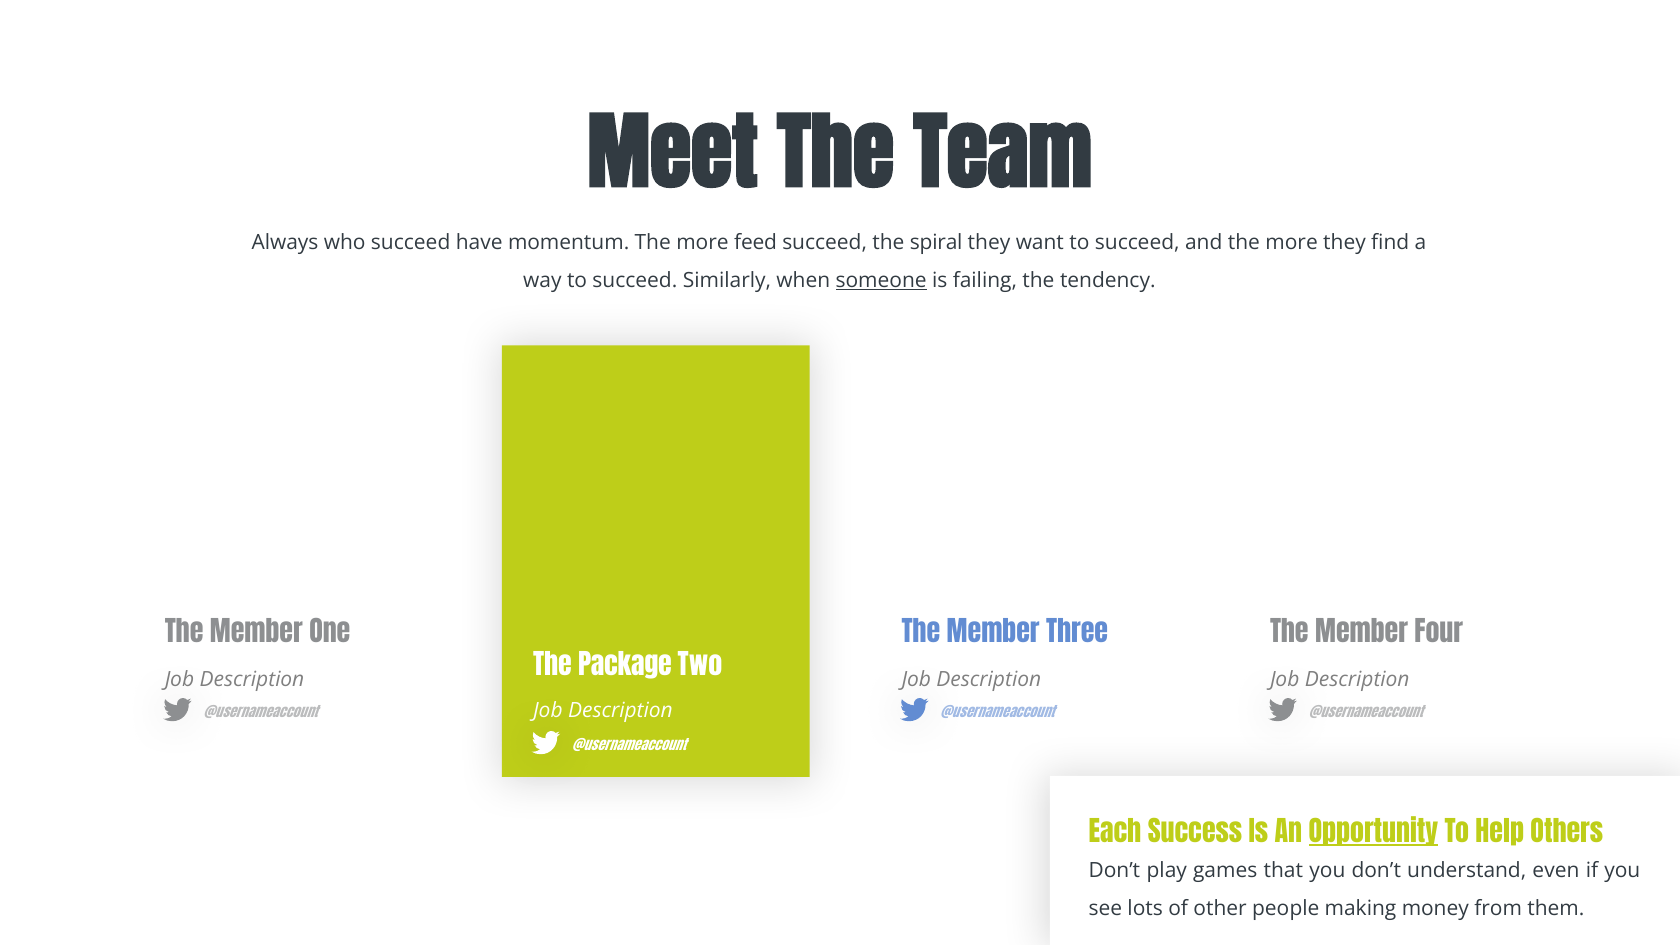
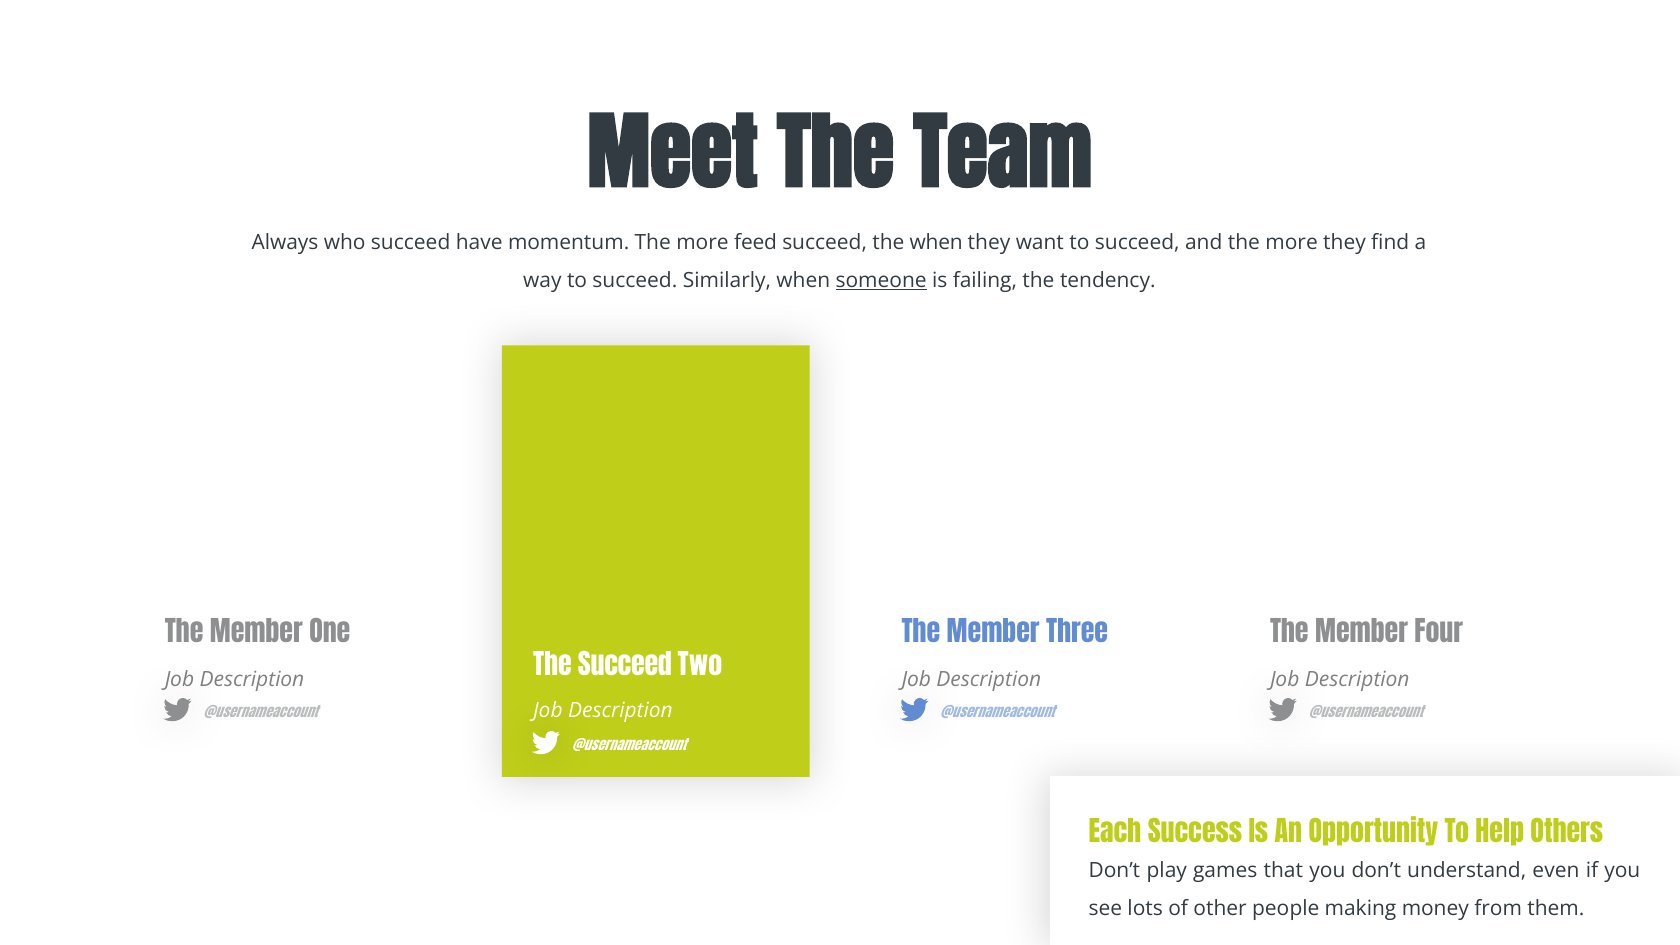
the spiral: spiral -> when
The Package: Package -> Succeed
Opportunity underline: present -> none
